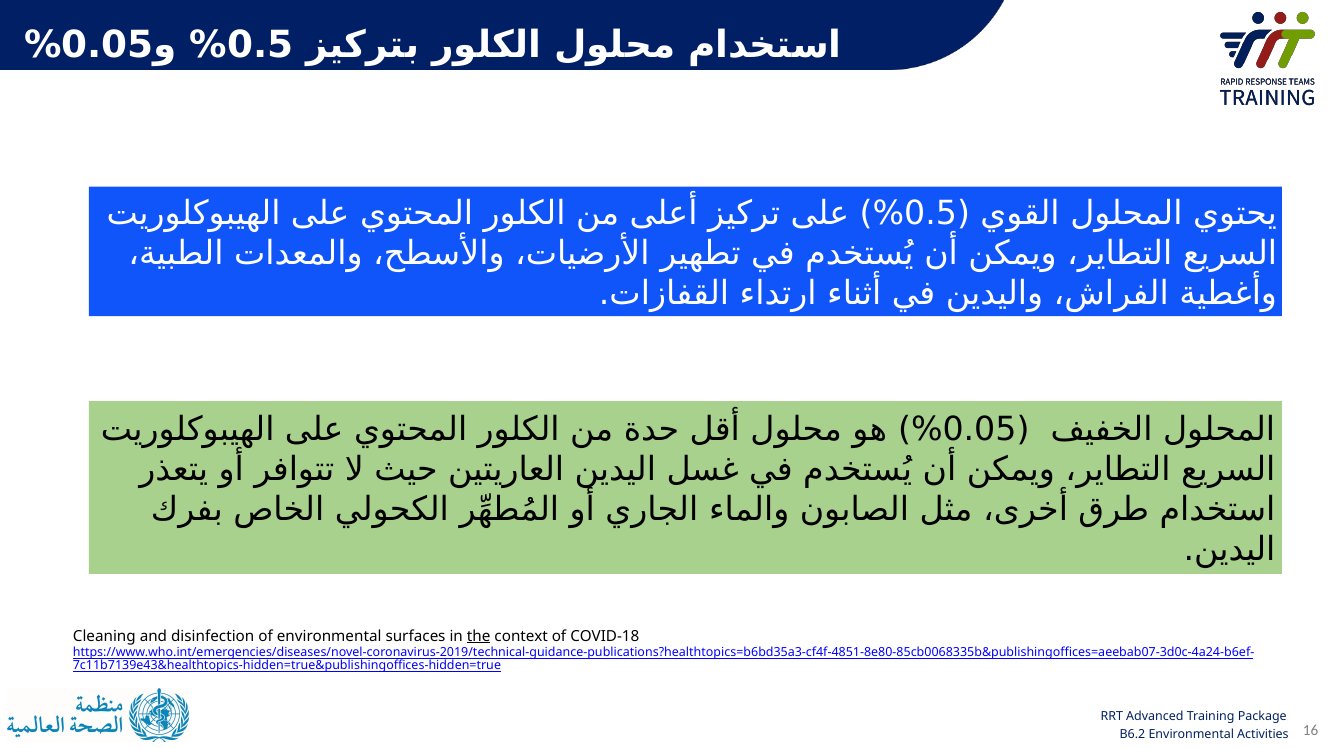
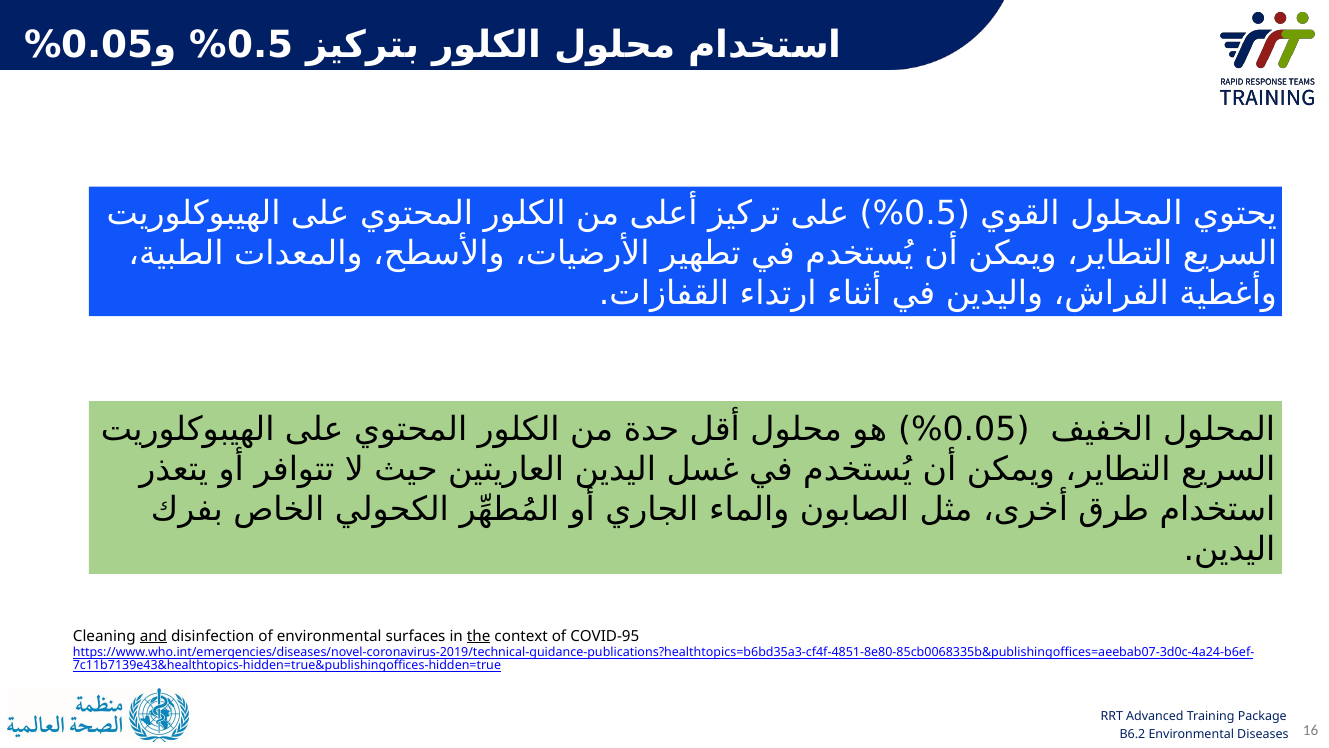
and underline: none -> present
COVID-18: COVID-18 -> COVID-95
Activities: Activities -> Diseases
